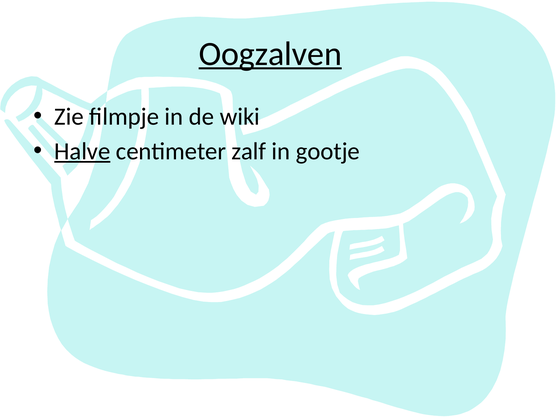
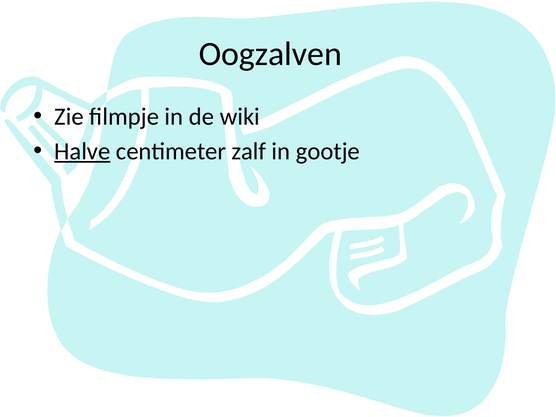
Oogzalven underline: present -> none
